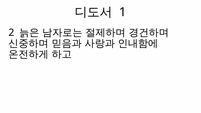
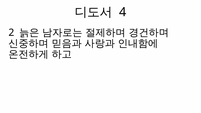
1: 1 -> 4
